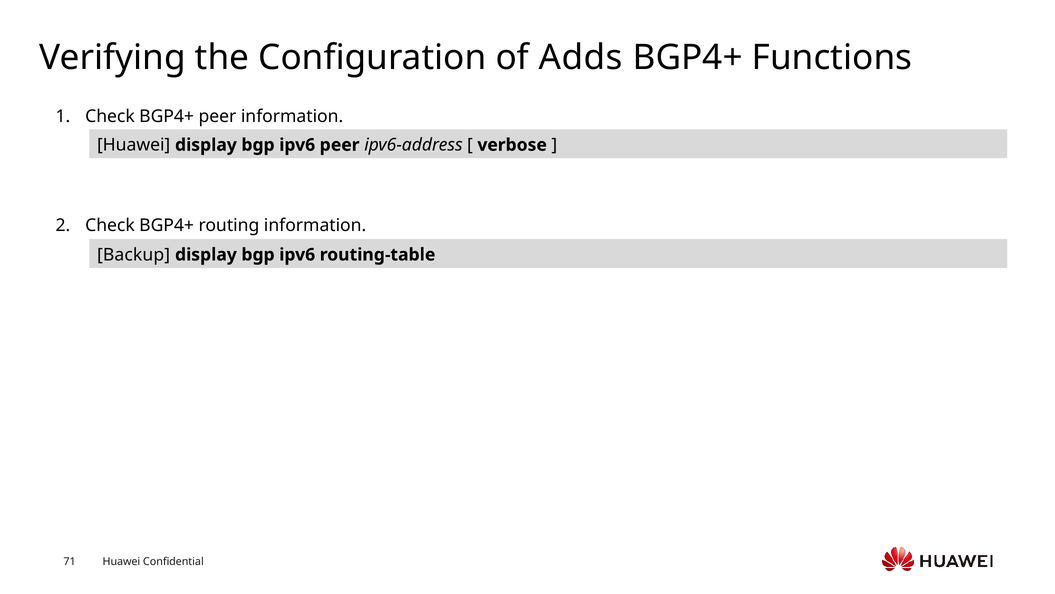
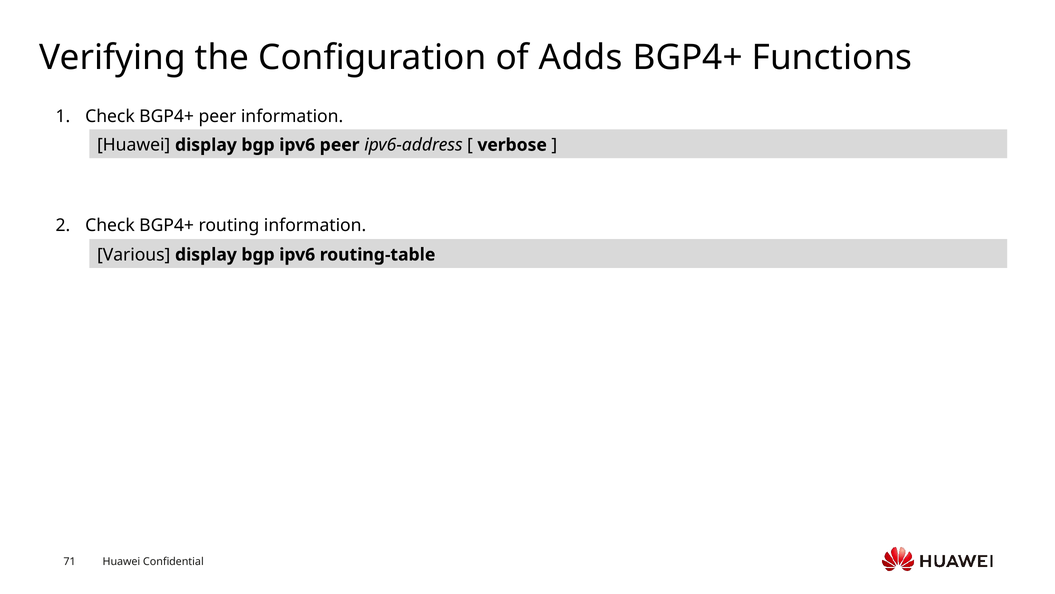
Backup: Backup -> Various
